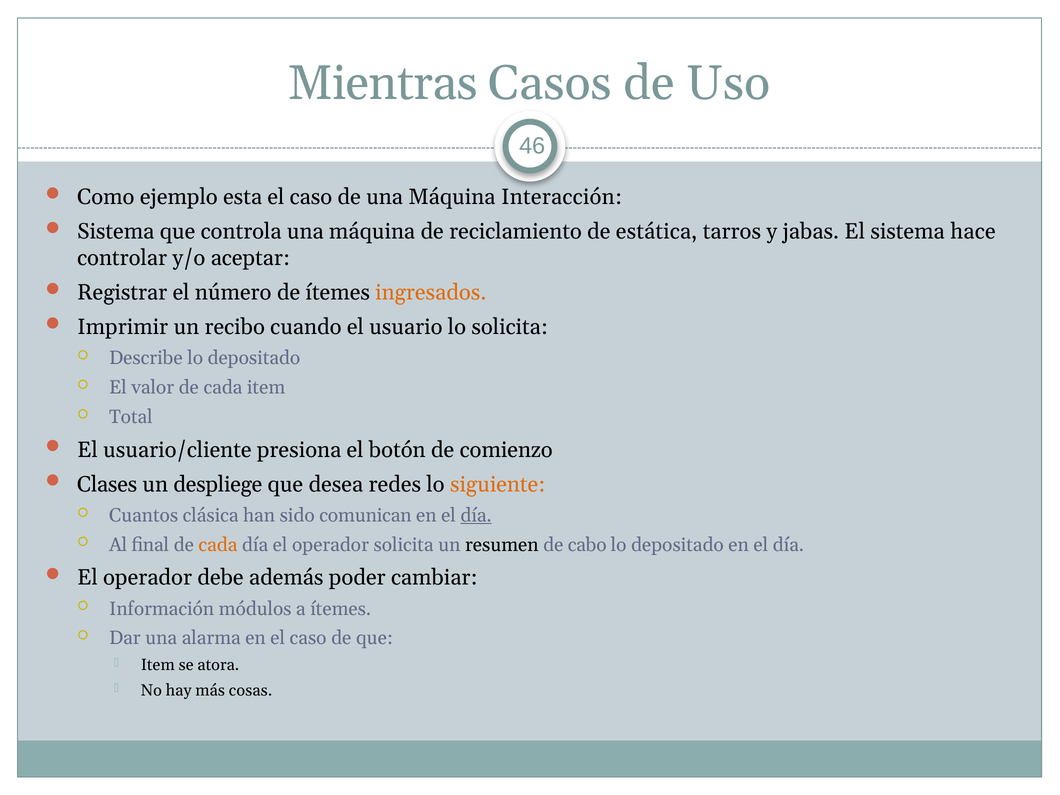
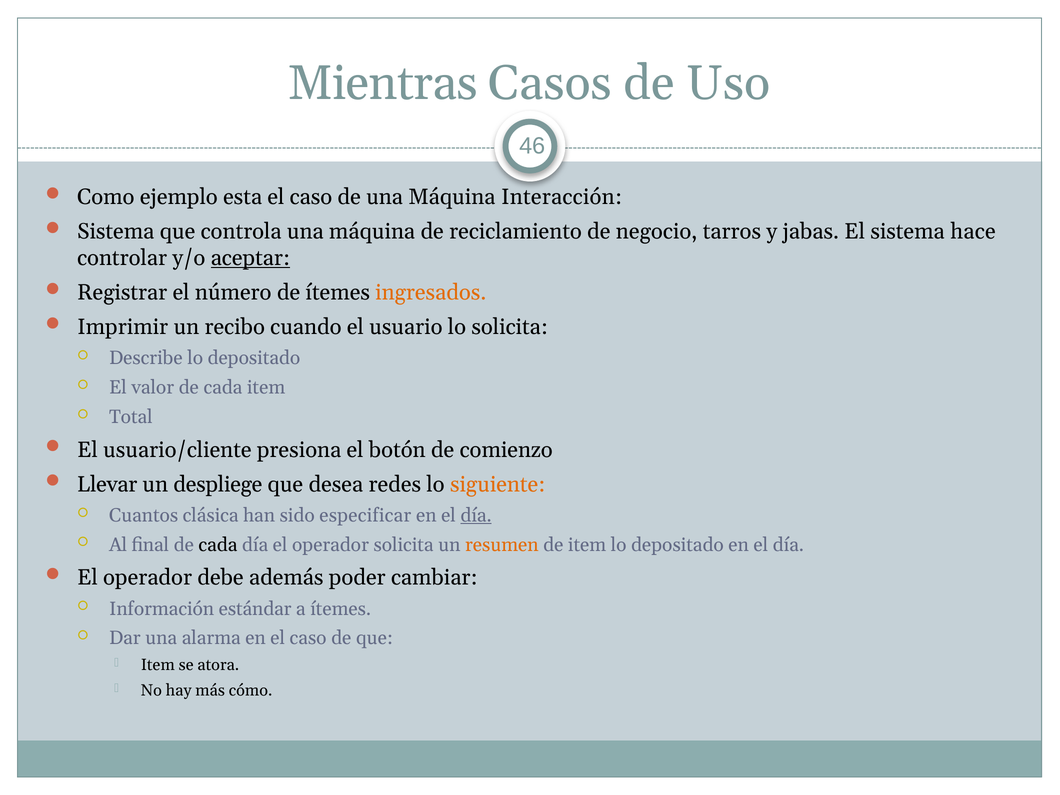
estática: estática -> negocio
aceptar underline: none -> present
Clases: Clases -> Llevar
comunican: comunican -> especificar
cada at (218, 545) colour: orange -> black
resumen colour: black -> orange
de cabo: cabo -> item
módulos: módulos -> estándar
cosas: cosas -> cómo
